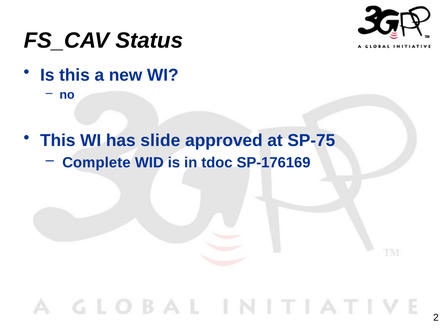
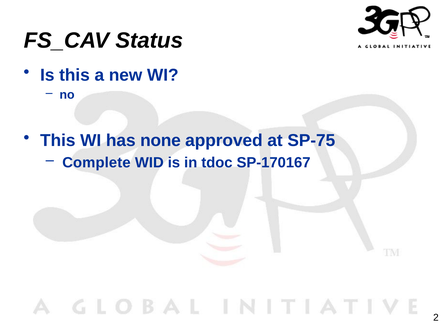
slide: slide -> none
SP-176169: SP-176169 -> SP-170167
